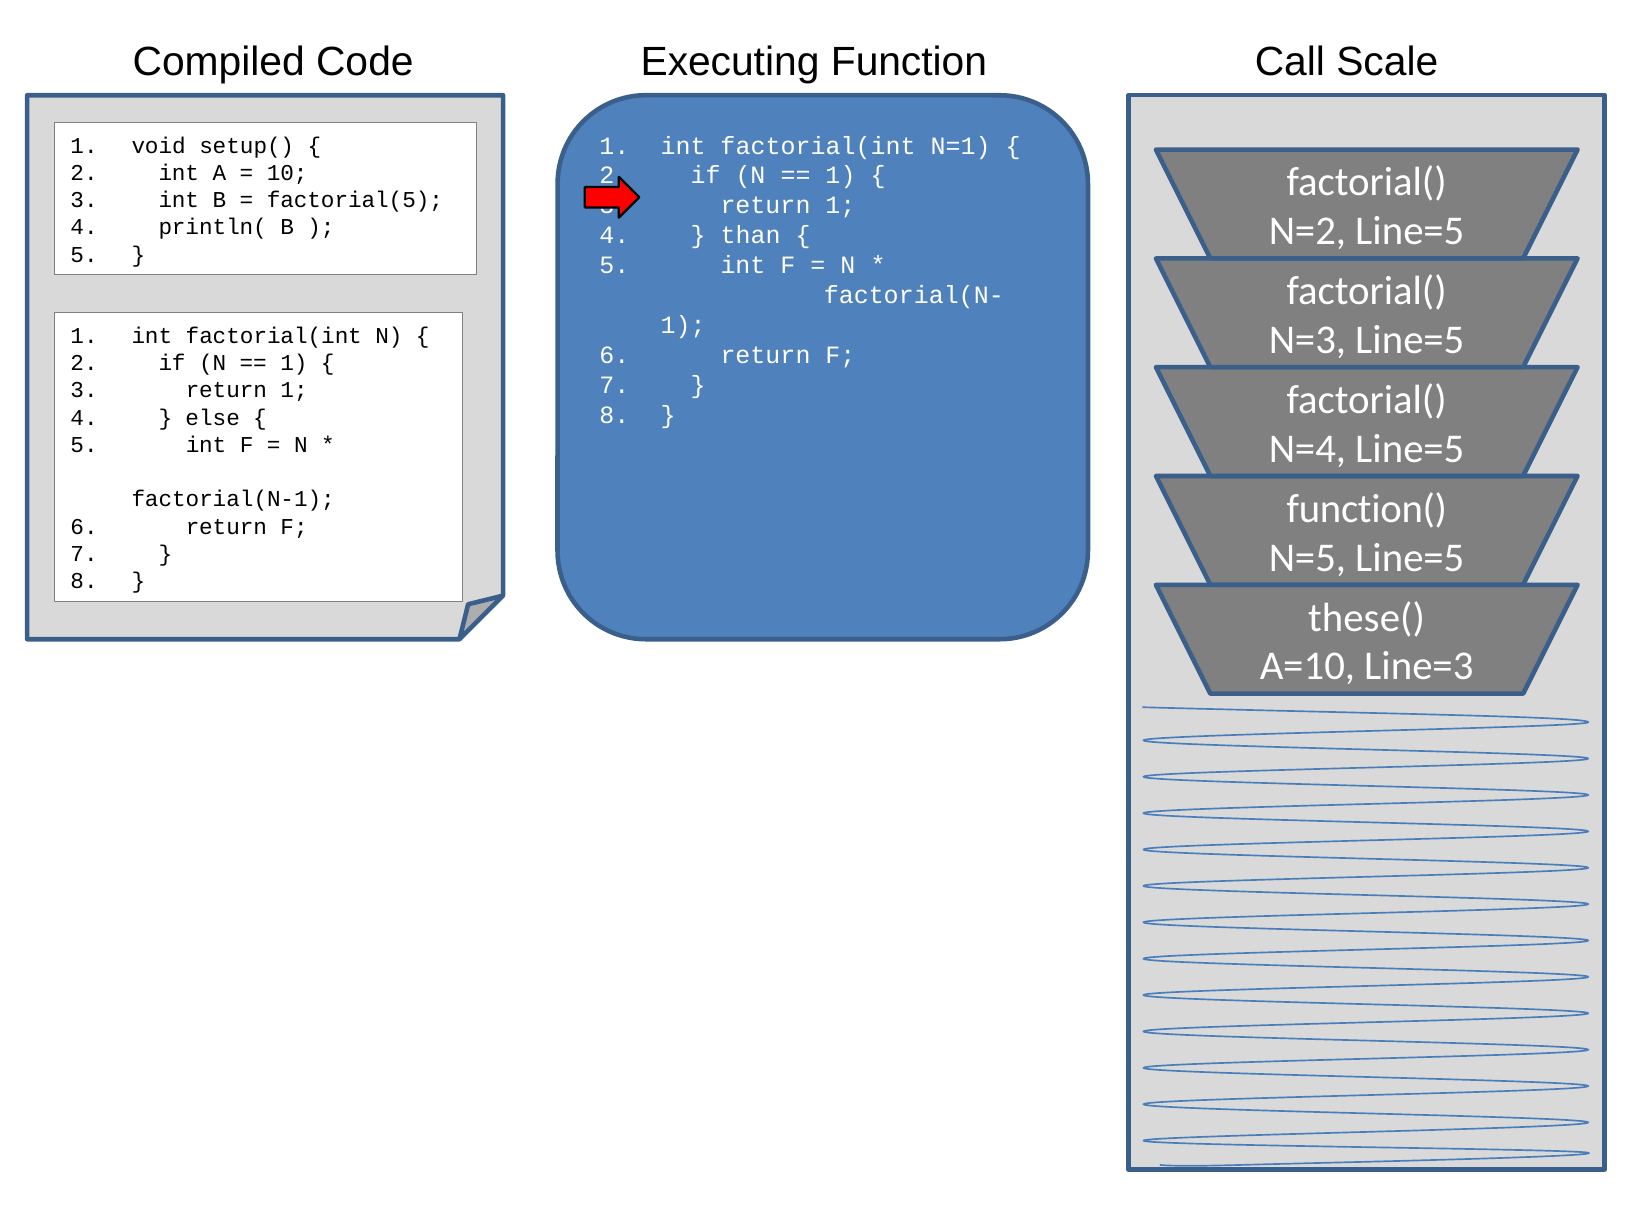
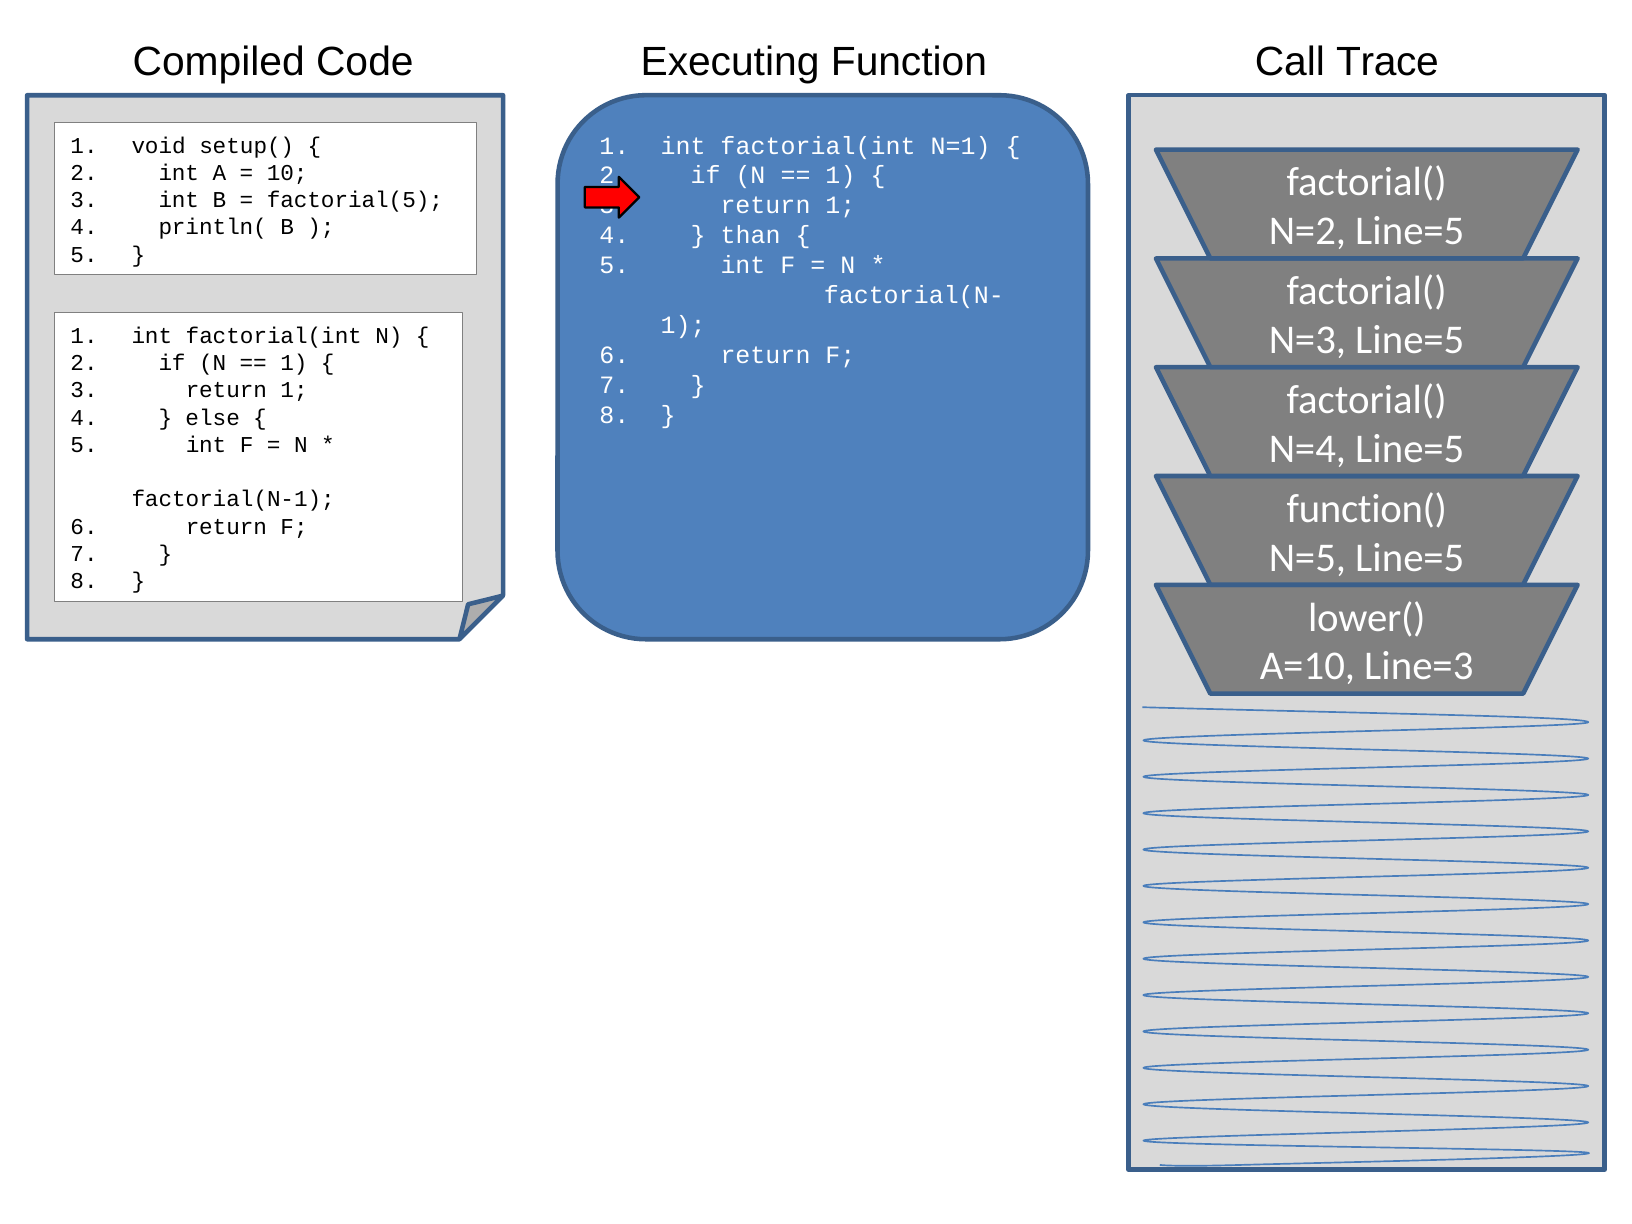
Scale: Scale -> Trace
these(: these( -> lower(
